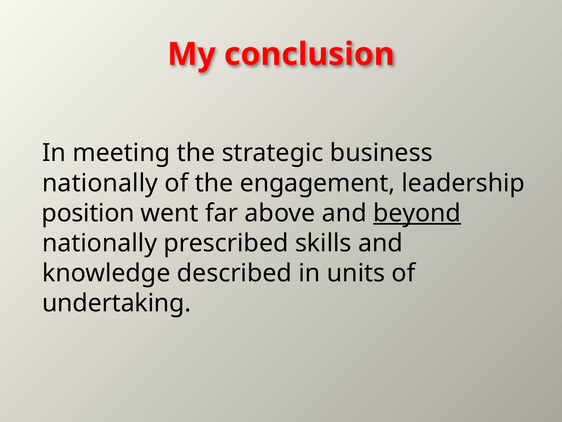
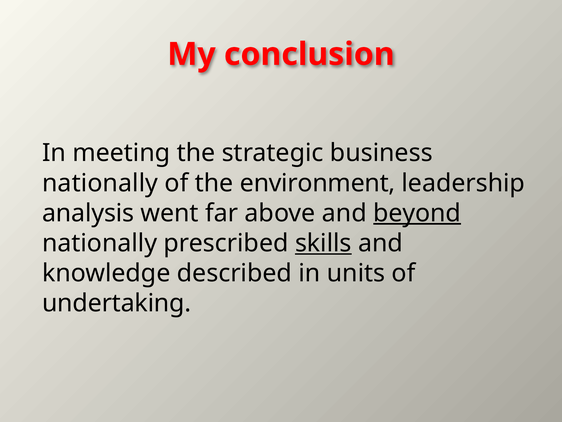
engagement: engagement -> environment
position: position -> analysis
skills underline: none -> present
